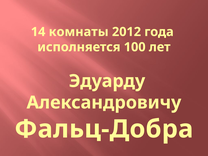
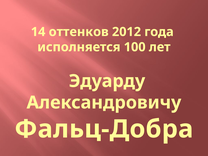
комнаты: комнаты -> оттенков
